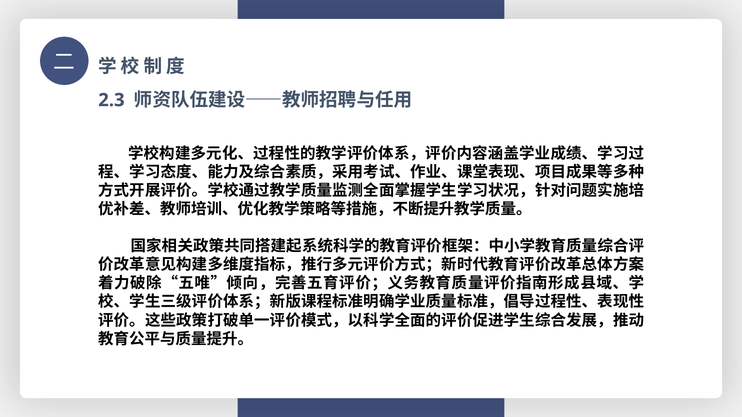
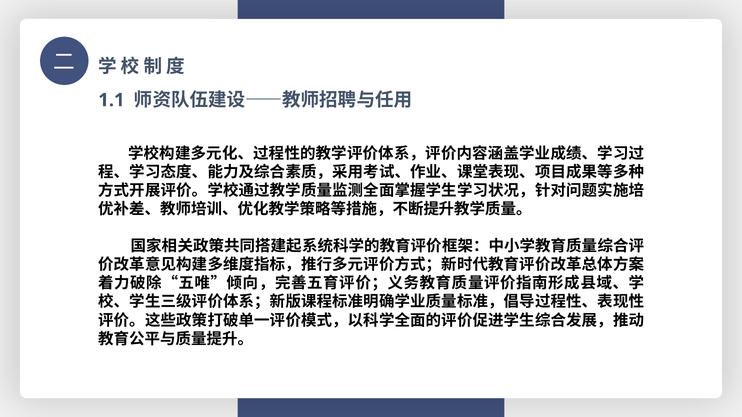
2.3: 2.3 -> 1.1
